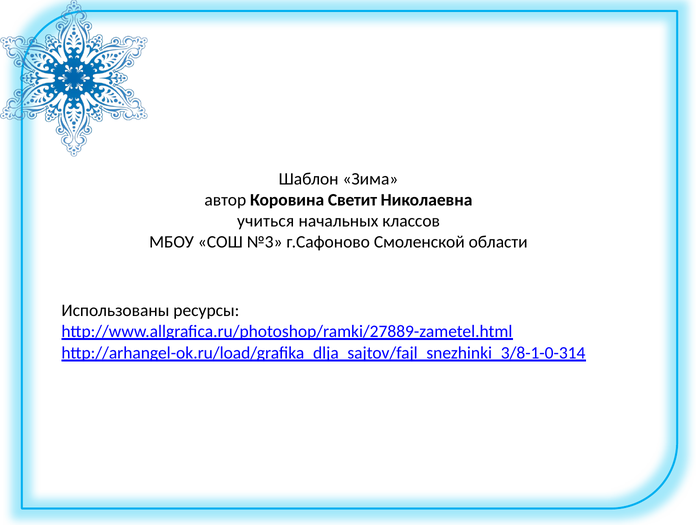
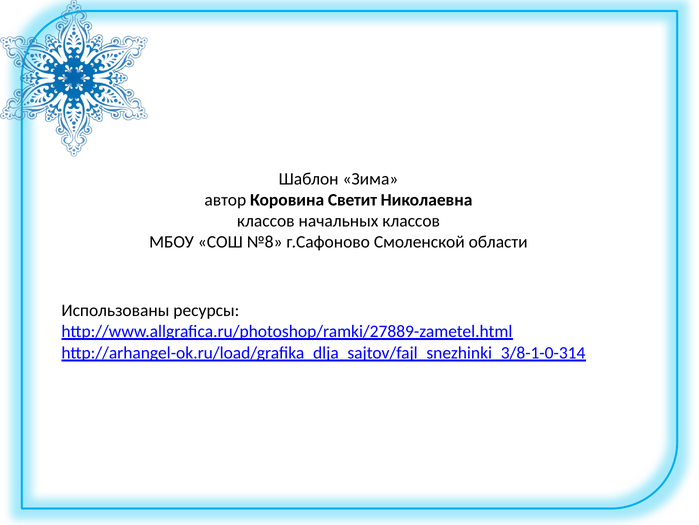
учиться at (266, 221): учиться -> классов
№3: №3 -> №8
